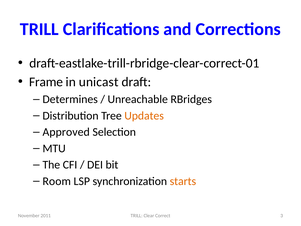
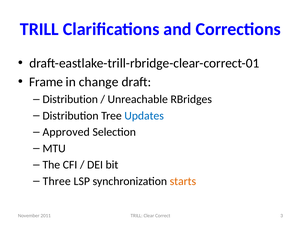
unicast: unicast -> change
Determines at (70, 99): Determines -> Distribution
Updates colour: orange -> blue
Room: Room -> Three
